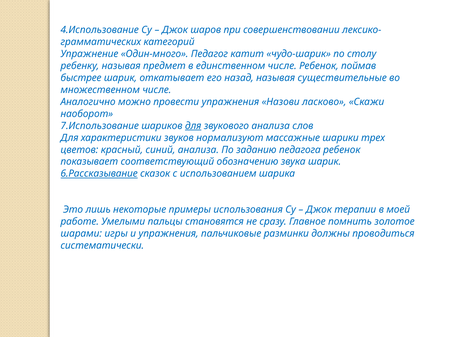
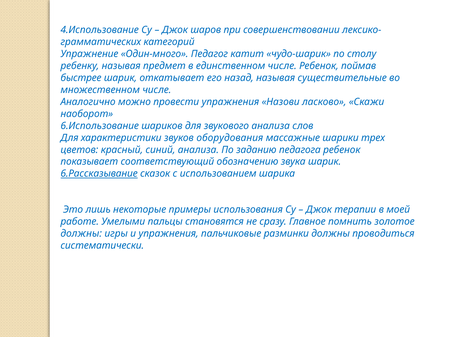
7.Использование: 7.Использование -> 6.Использование
для at (193, 126) underline: present -> none
нормализуют: нормализуют -> оборудования
шарами at (81, 233): шарами -> должны
